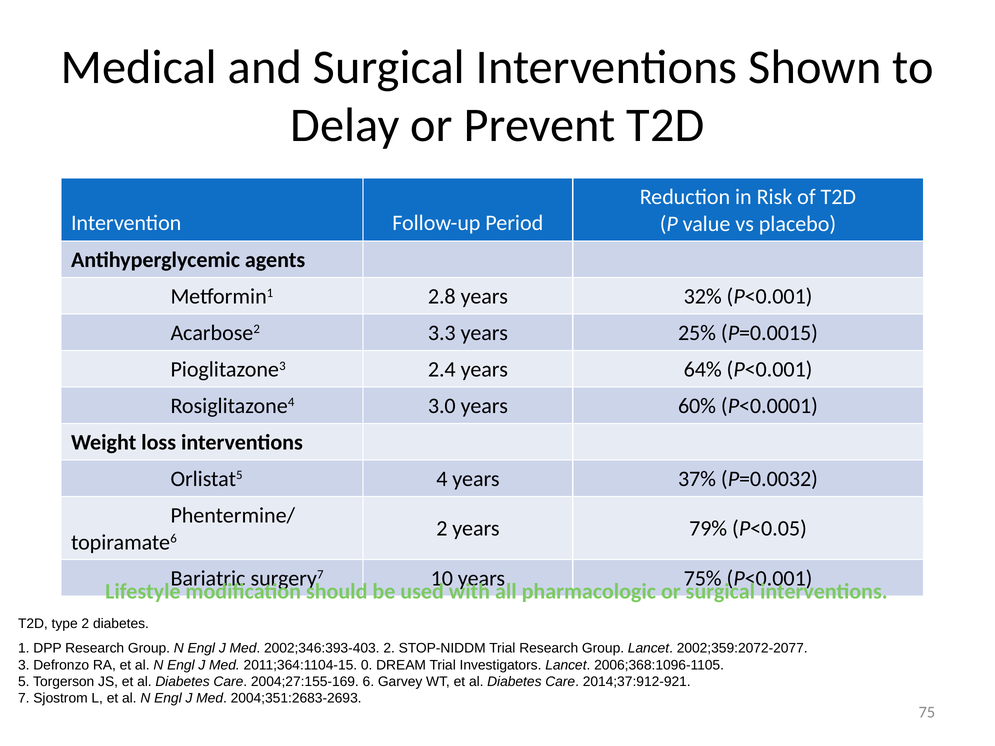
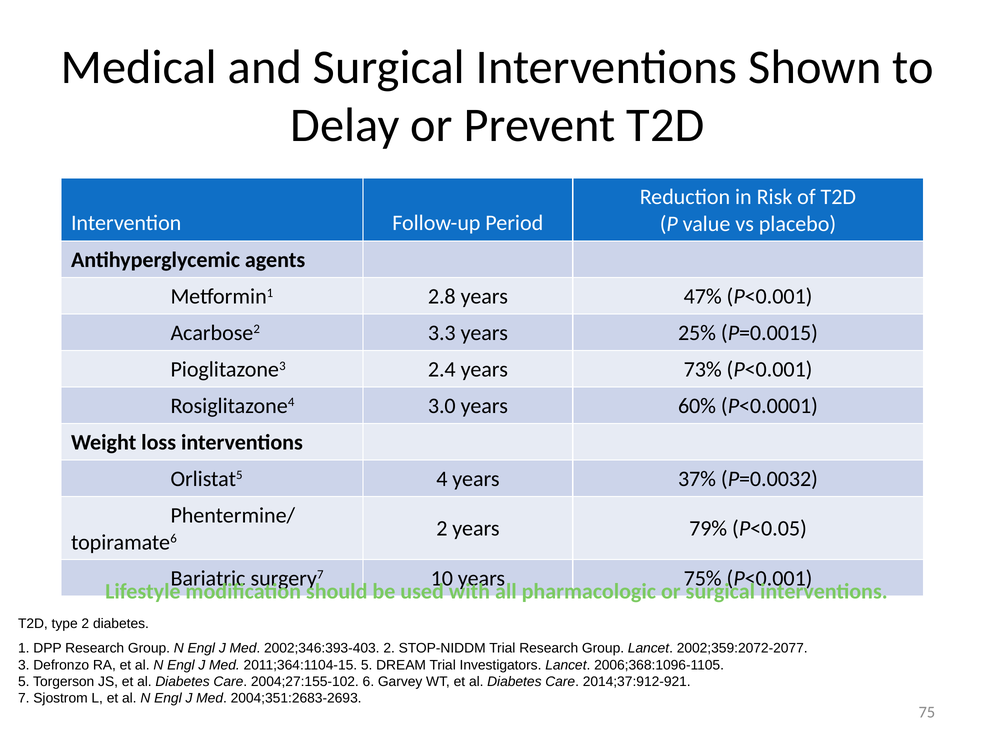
32%: 32% -> 47%
64%: 64% -> 73%
2011;364:1104-15 0: 0 -> 5
2004;27:155-169: 2004;27:155-169 -> 2004;27:155-102
